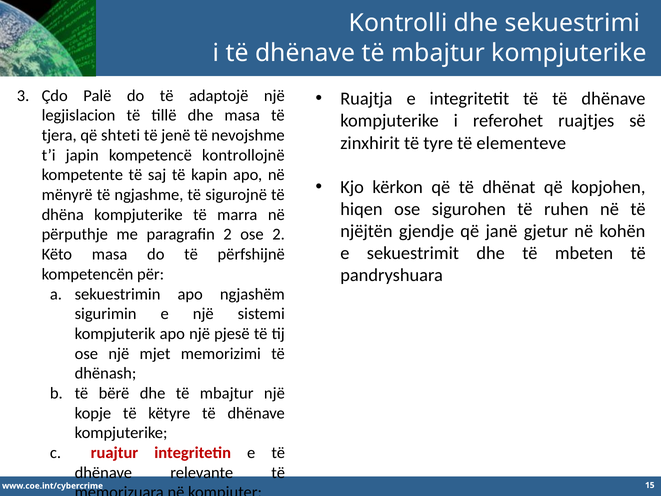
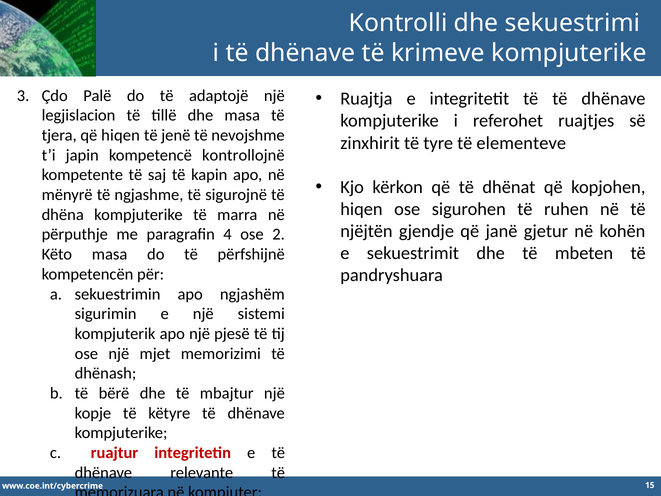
dhënave të mbajtur: mbajtur -> krimeve
që shteti: shteti -> hiqen
paragrafin 2: 2 -> 4
